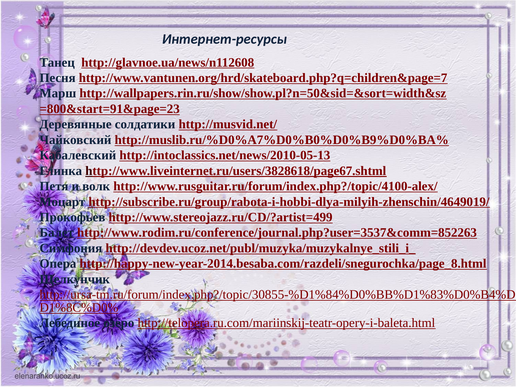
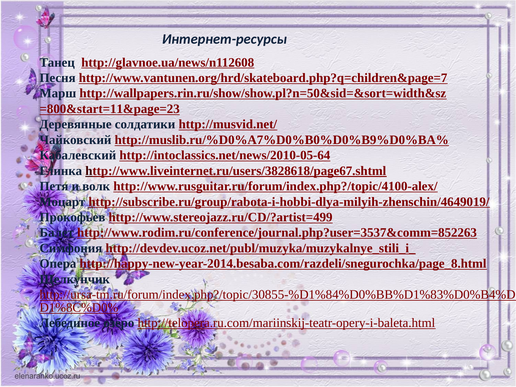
=800&start=91&page=23: =800&start=91&page=23 -> =800&start=11&page=23
http://intoclassics.net/news/2010-05-13: http://intoclassics.net/news/2010-05-13 -> http://intoclassics.net/news/2010-05-64
